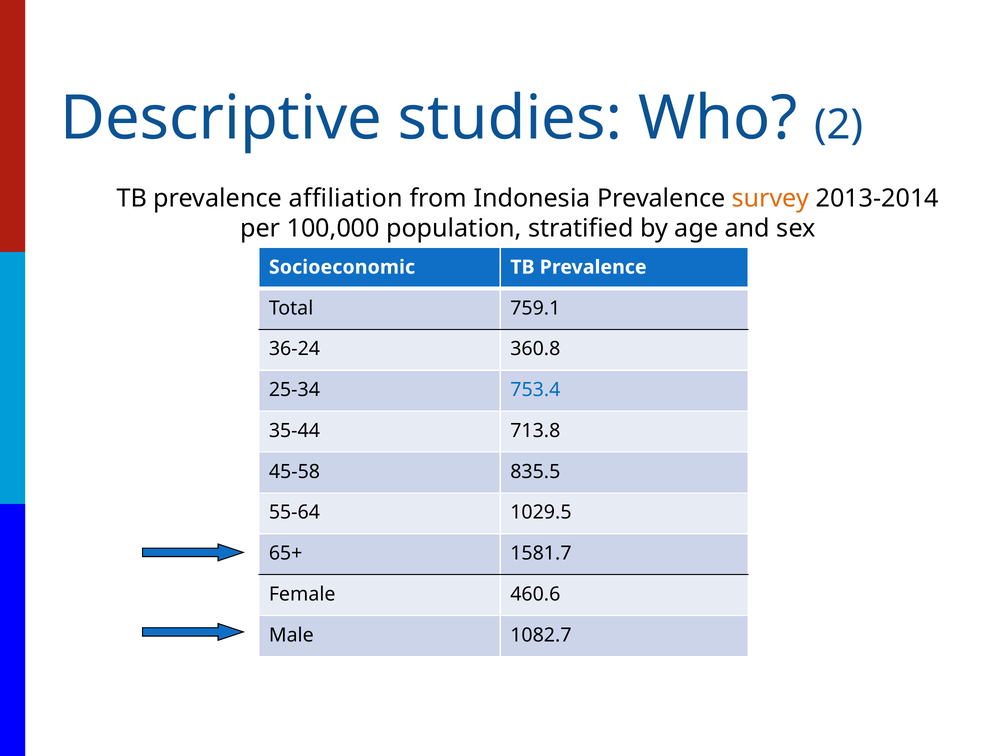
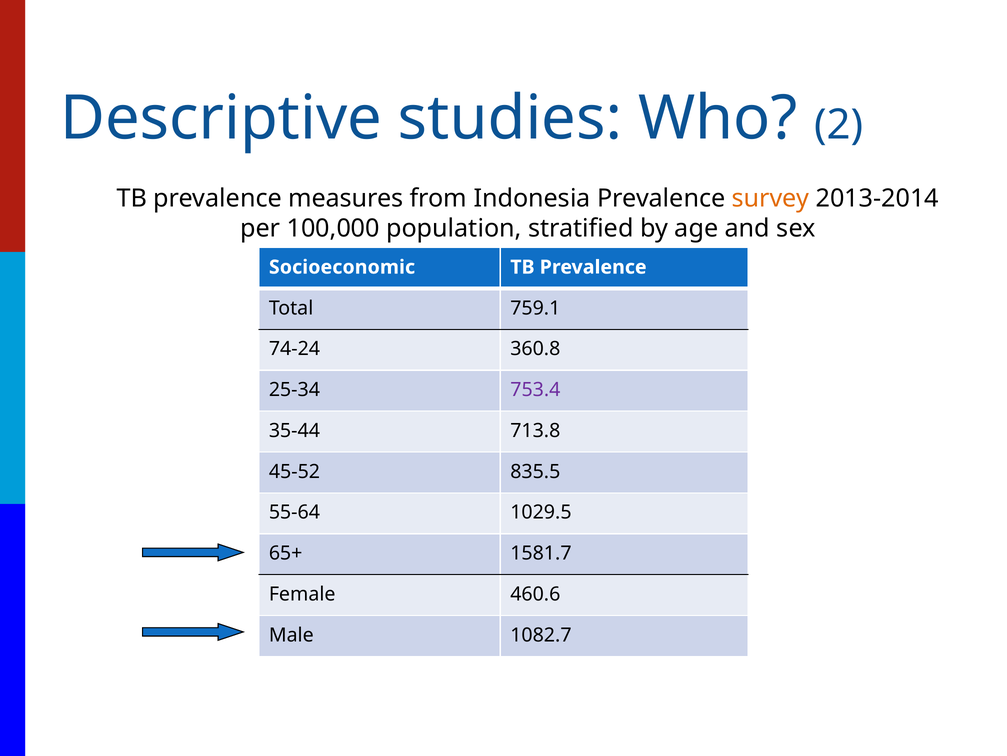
affiliation: affiliation -> measures
36-24: 36-24 -> 74-24
753.4 colour: blue -> purple
45-58: 45-58 -> 45-52
